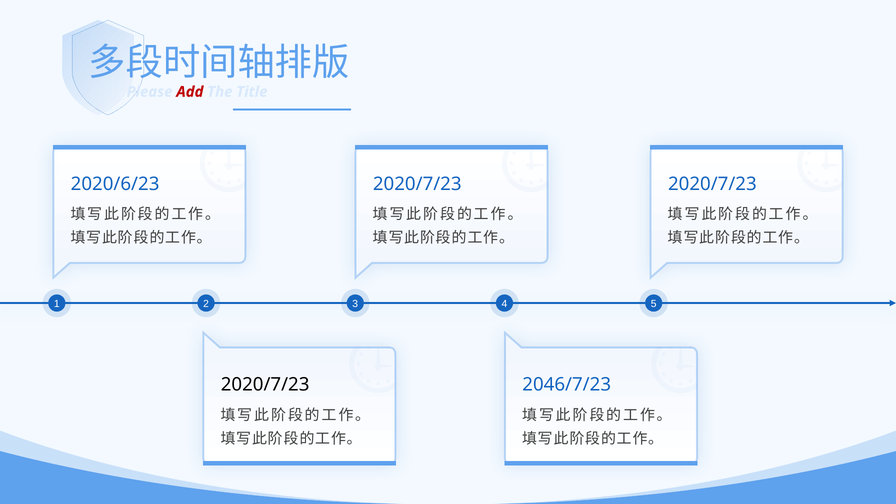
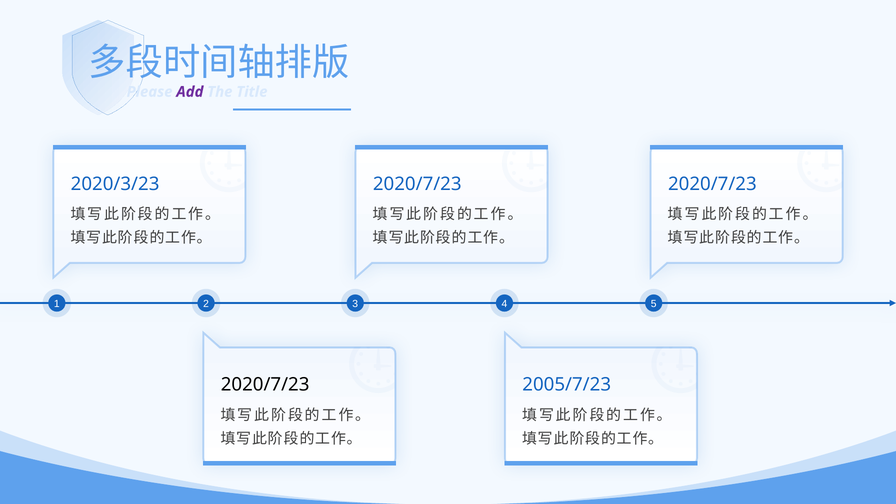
Add colour: red -> purple
2020/6/23: 2020/6/23 -> 2020/3/23
2046/7/23: 2046/7/23 -> 2005/7/23
